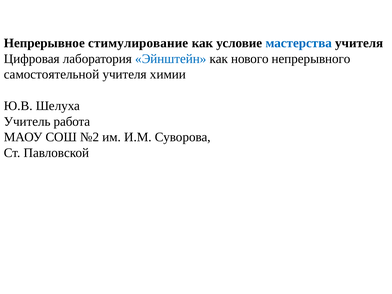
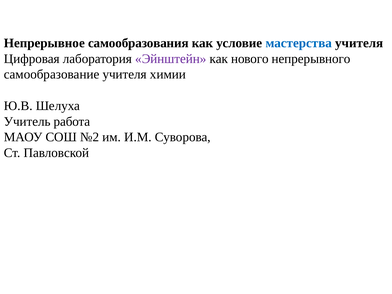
стимулирование: стимулирование -> самообразования
Эйнштейн colour: blue -> purple
самостоятельной: самостоятельной -> самообразование
